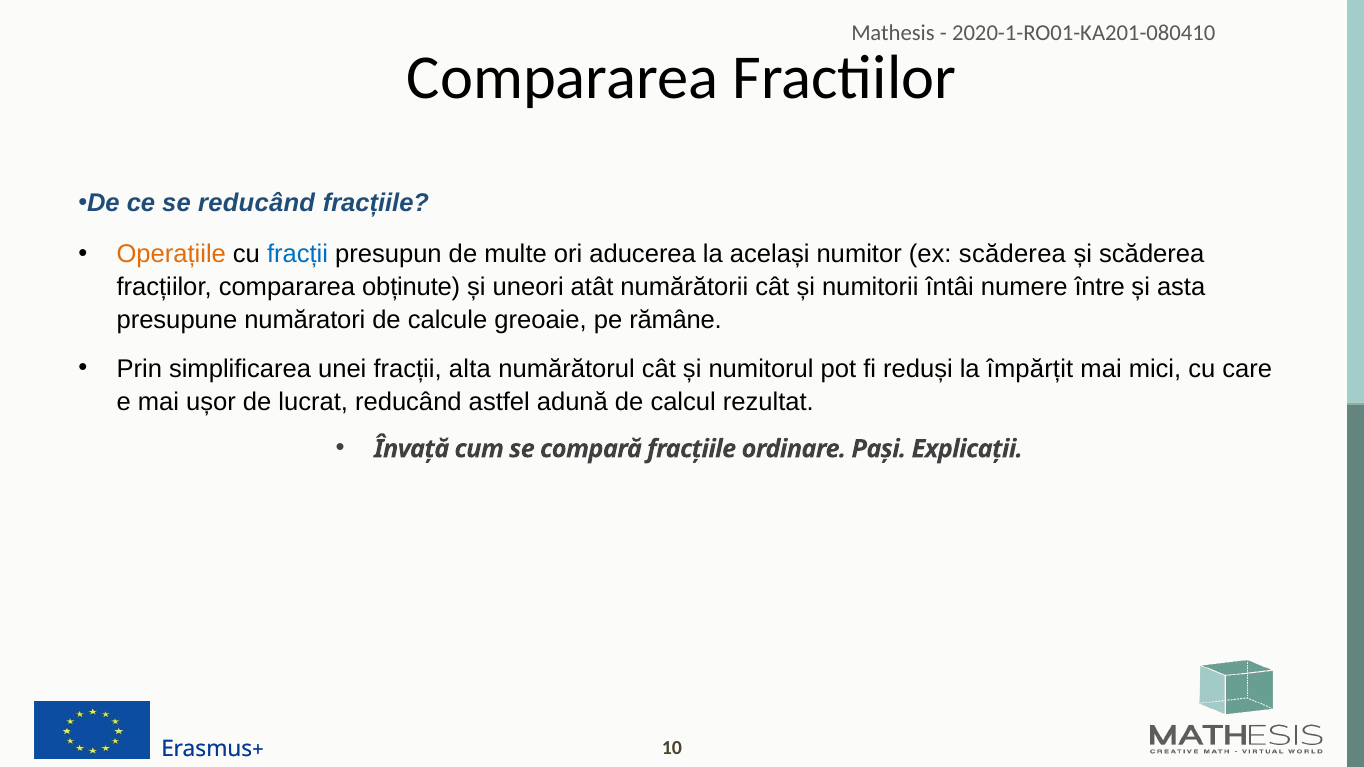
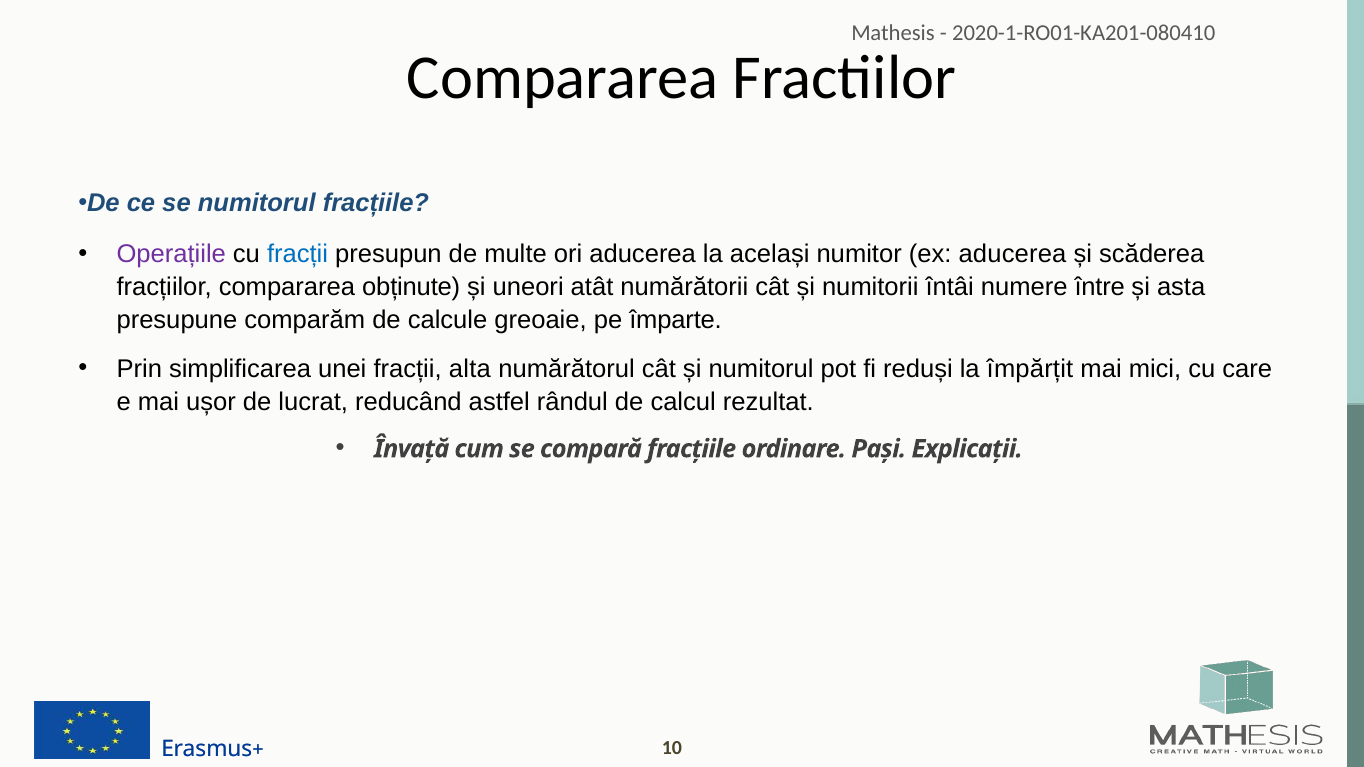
se reducând: reducând -> numitorul
Operațiile colour: orange -> purple
ex scăderea: scăderea -> aducerea
număratori: număratori -> comparăm
rămâne: rămâne -> împarte
adună: adună -> rândul
